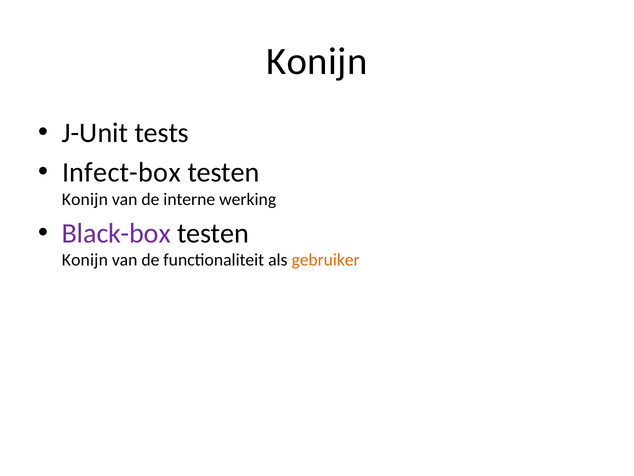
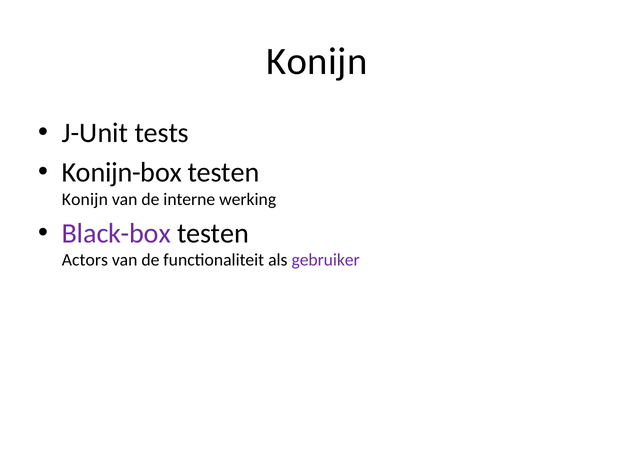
Infect-box: Infect-box -> Konijn-box
Konijn at (85, 260): Konijn -> Actors
gebruiker colour: orange -> purple
